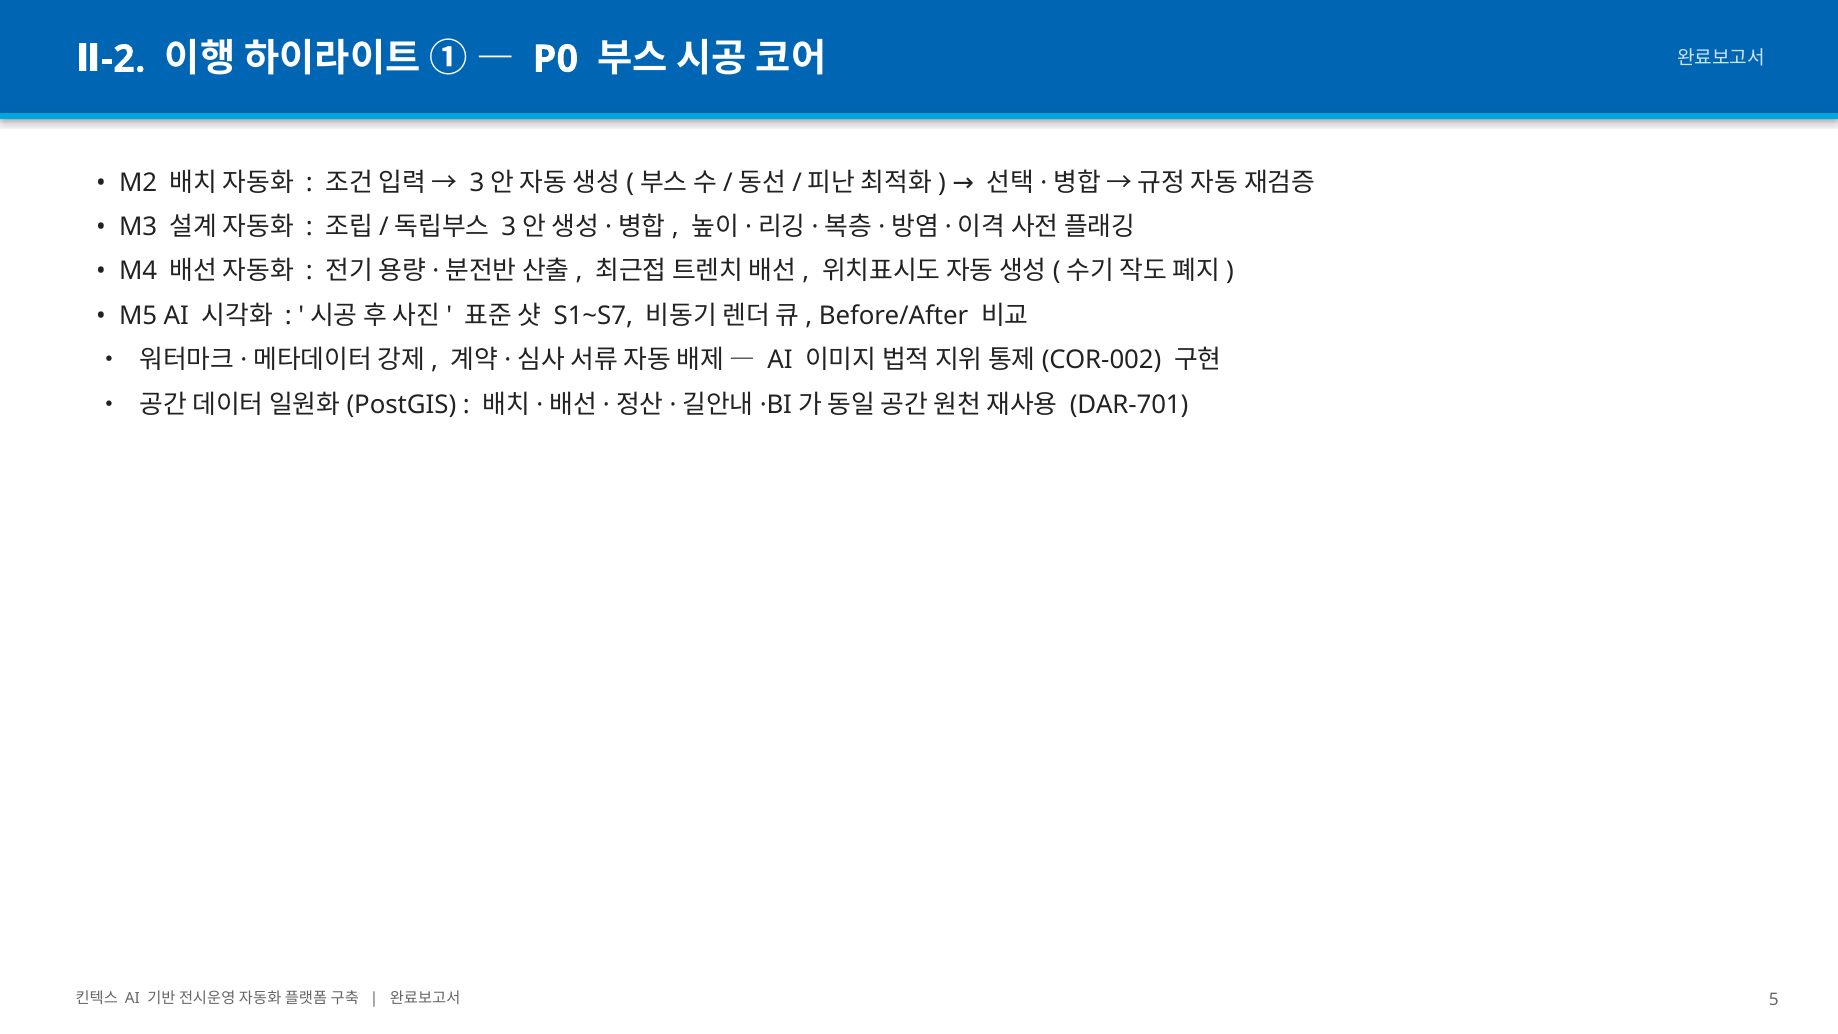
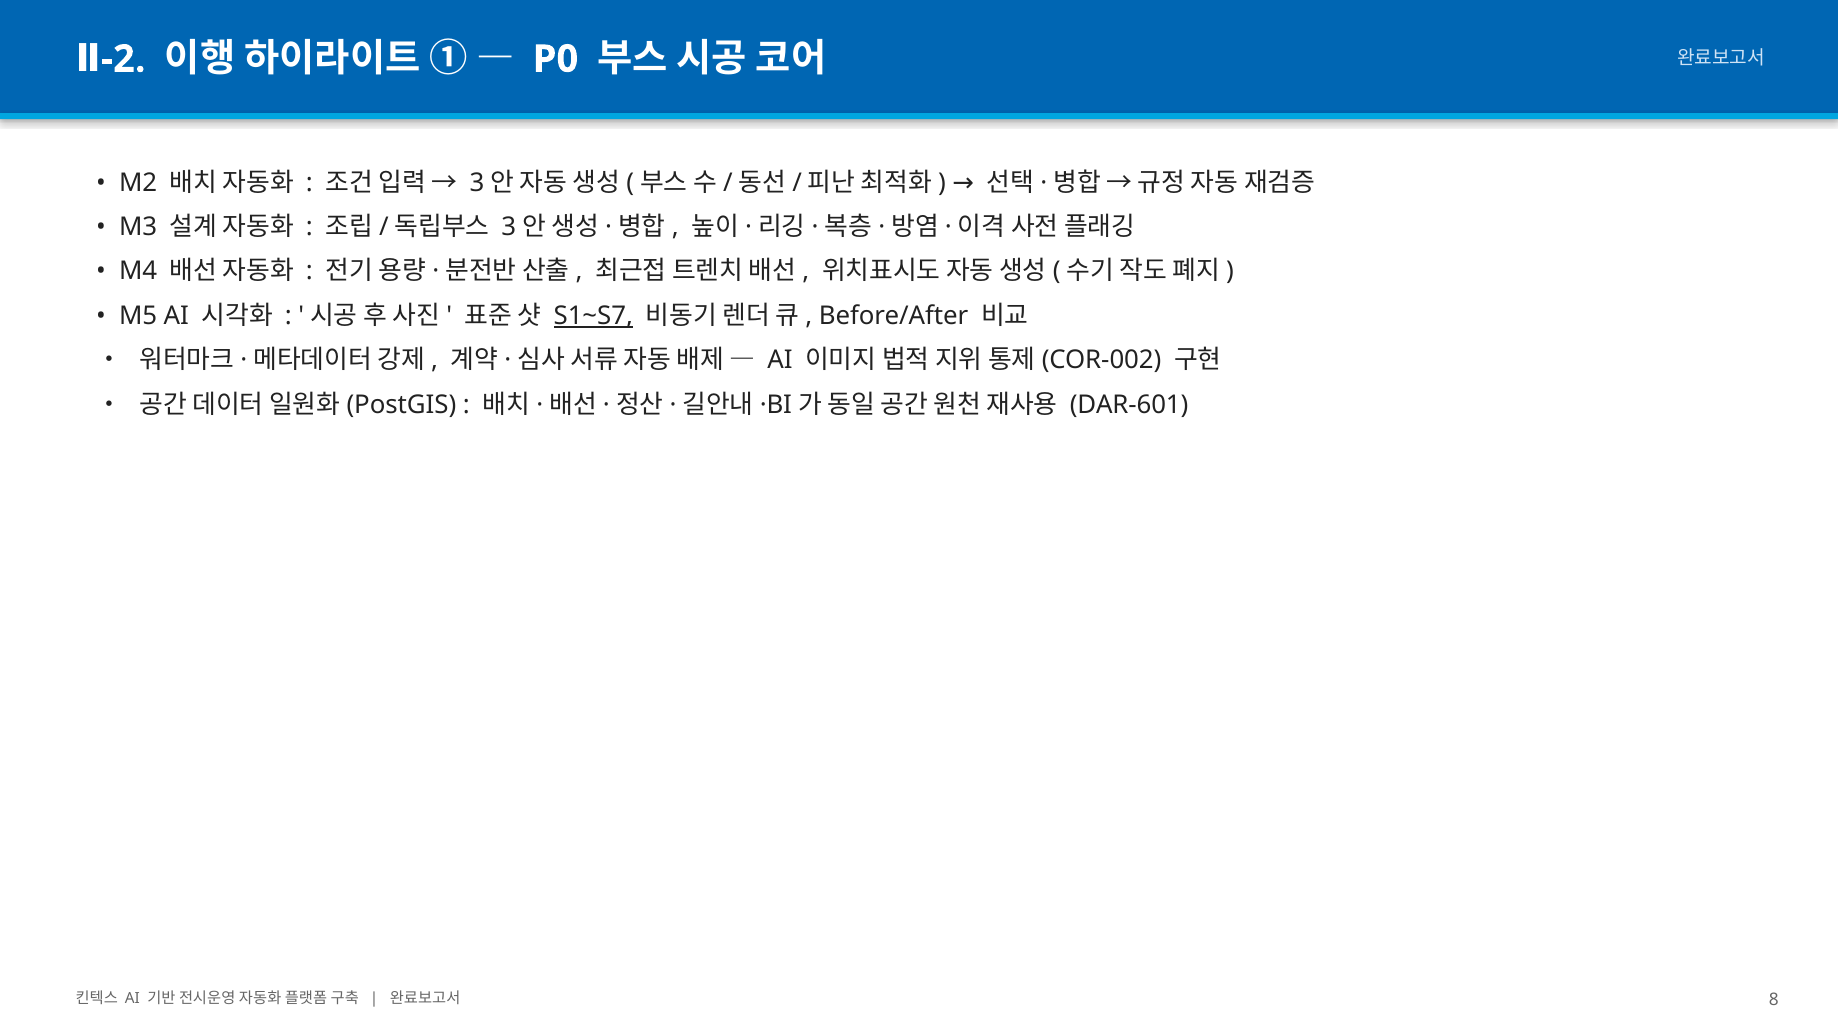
S1~S7 underline: none -> present
DAR-701: DAR-701 -> DAR-601
5: 5 -> 8
